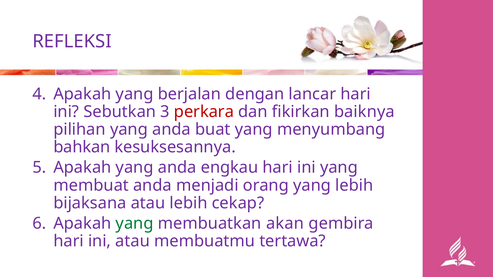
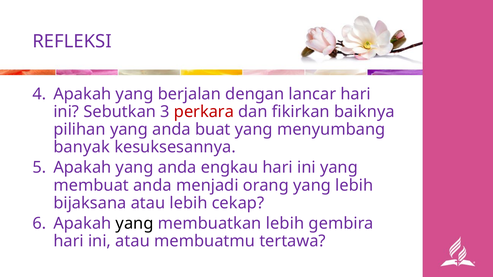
bahkan: bahkan -> banyak
yang at (135, 224) colour: green -> black
membuatkan akan: akan -> lebih
